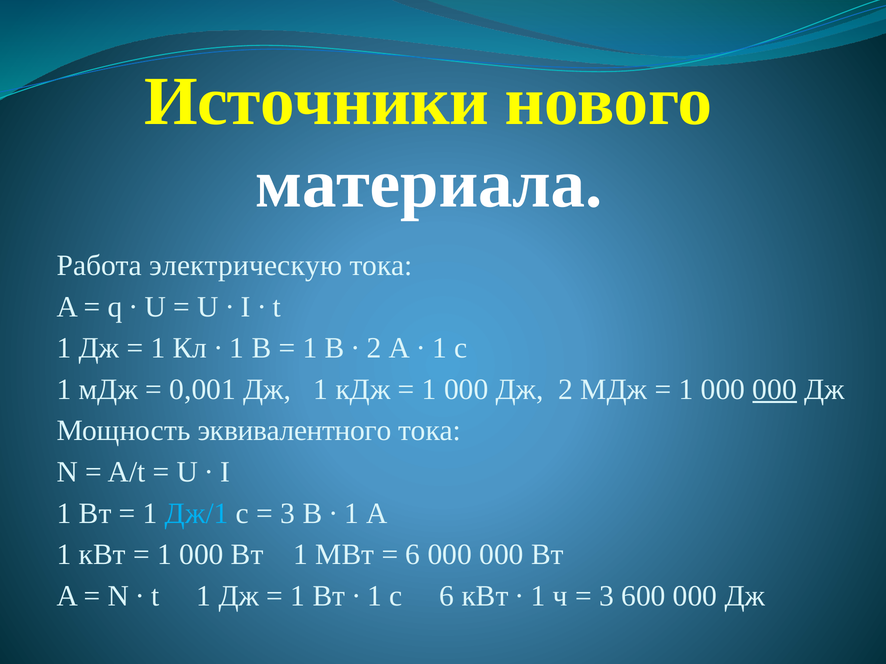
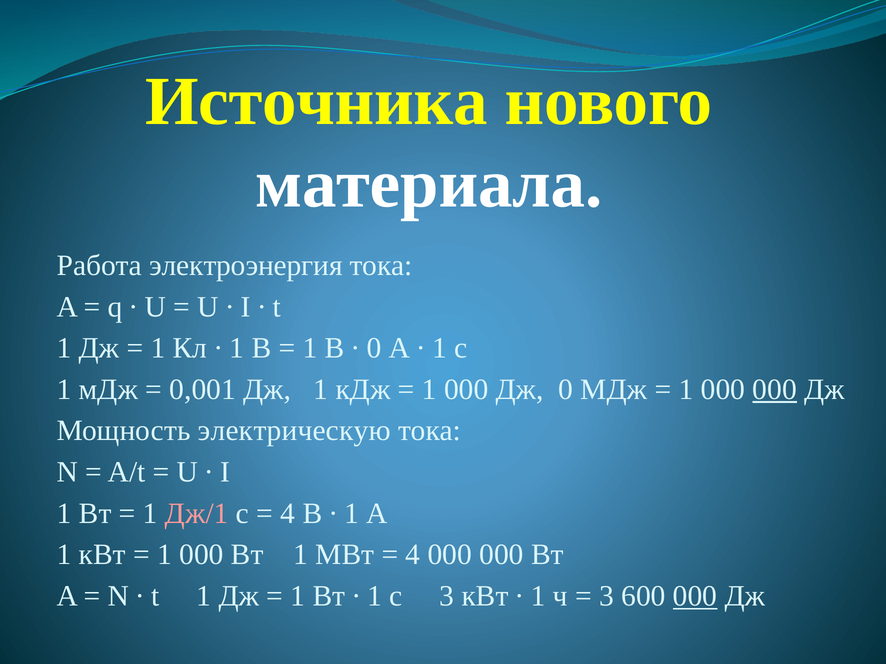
Источники: Источники -> Источника
электрическую: электрическую -> электроэнергия
2 at (374, 348): 2 -> 0
Дж 2: 2 -> 0
эквивалентного: эквивалентного -> электрическую
Дж/1 colour: light blue -> pink
3 at (288, 514): 3 -> 4
6 at (413, 555): 6 -> 4
с 6: 6 -> 3
000 at (695, 596) underline: none -> present
